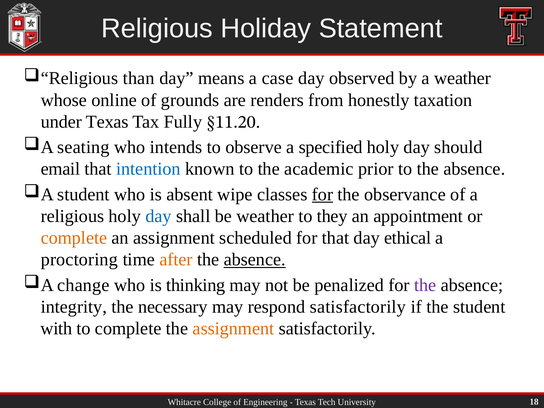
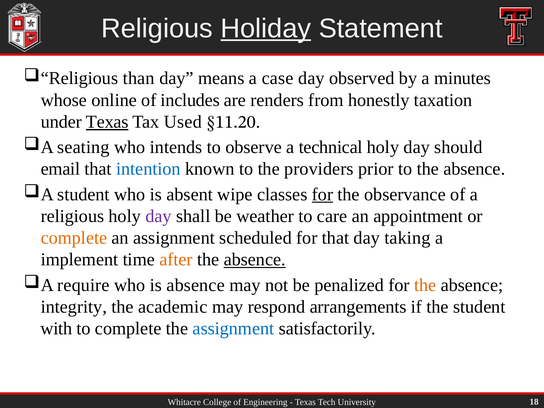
Holiday underline: none -> present
a weather: weather -> minutes
grounds: grounds -> includes
Texas at (107, 122) underline: none -> present
Fully: Fully -> Used
specified: specified -> technical
academic: academic -> providers
day at (159, 216) colour: blue -> purple
they: they -> care
ethical: ethical -> taking
proctoring: proctoring -> implement
change: change -> require
is thinking: thinking -> absence
the at (425, 285) colour: purple -> orange
necessary: necessary -> academic
respond satisfactorily: satisfactorily -> arrangements
assignment at (233, 329) colour: orange -> blue
